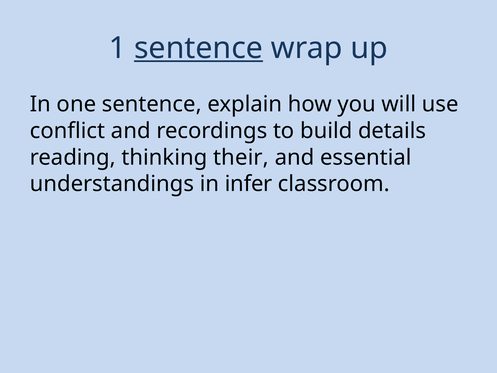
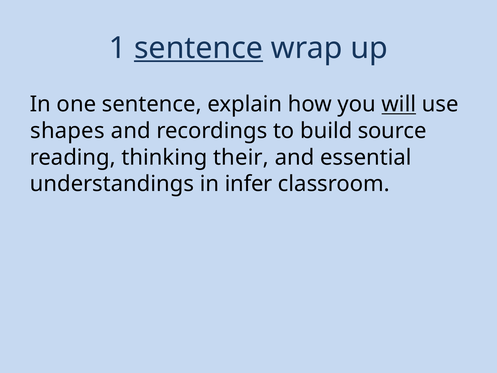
will underline: none -> present
conflict: conflict -> shapes
details: details -> source
